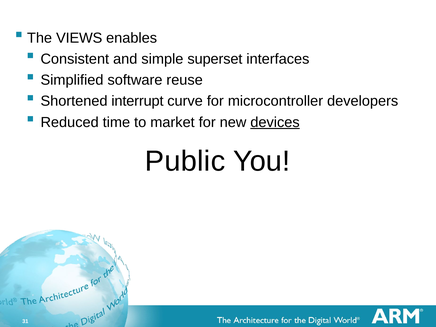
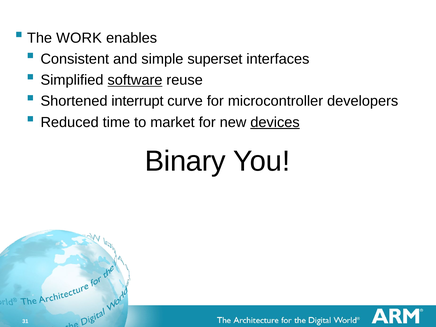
VIEWS: VIEWS -> WORK
software underline: none -> present
Public: Public -> Binary
